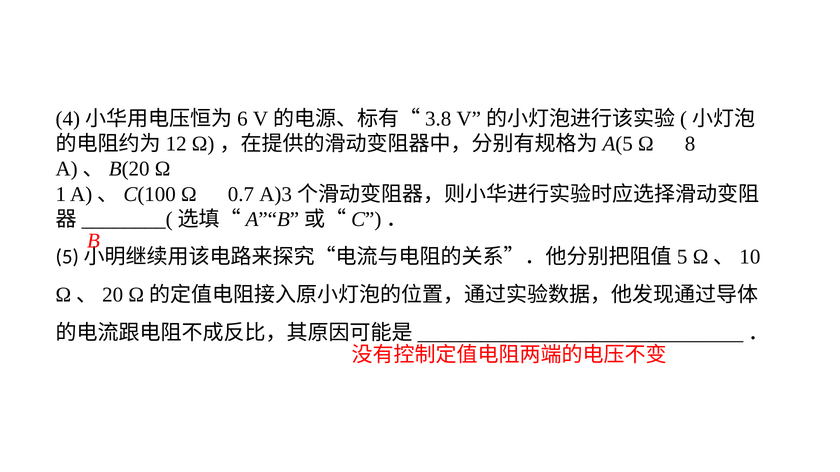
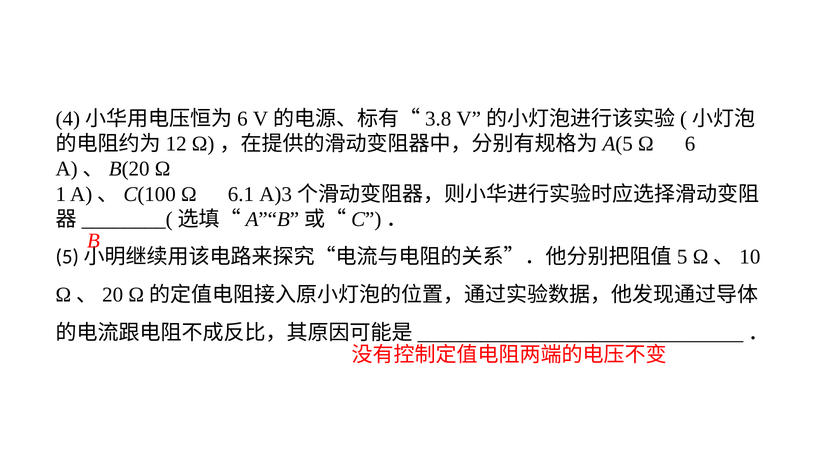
8: 8 -> 6
0.7: 0.7 -> 6.1
